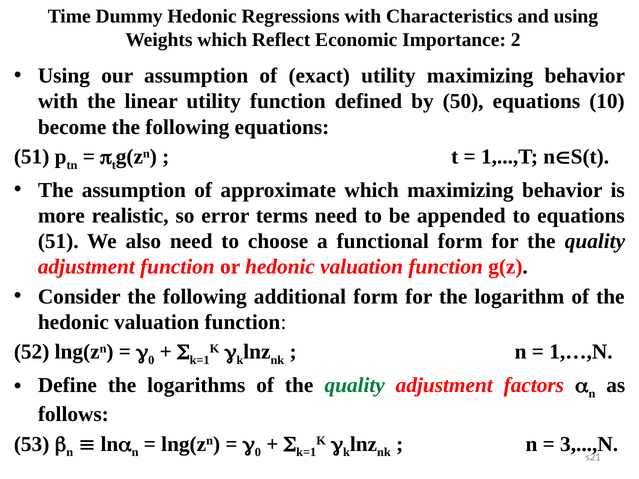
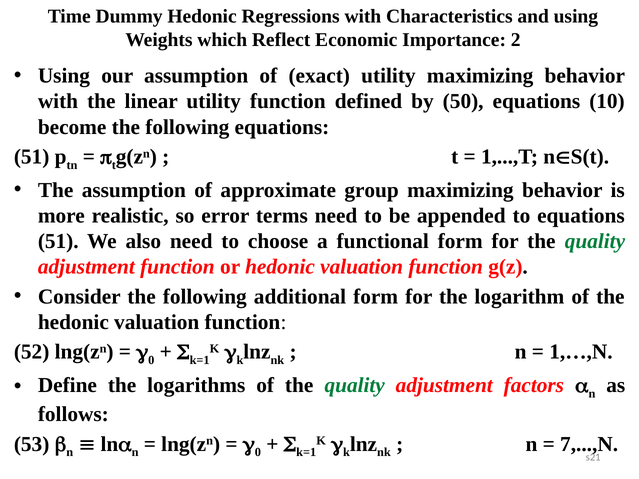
approximate which: which -> group
quality at (595, 241) colour: black -> green
3,...,N: 3,...,N -> 7,...,N
